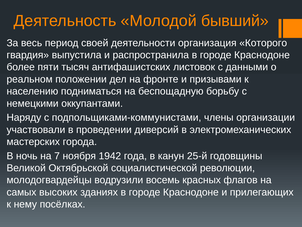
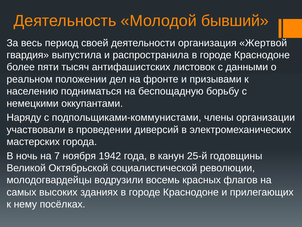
Которого: Которого -> Жертвой
